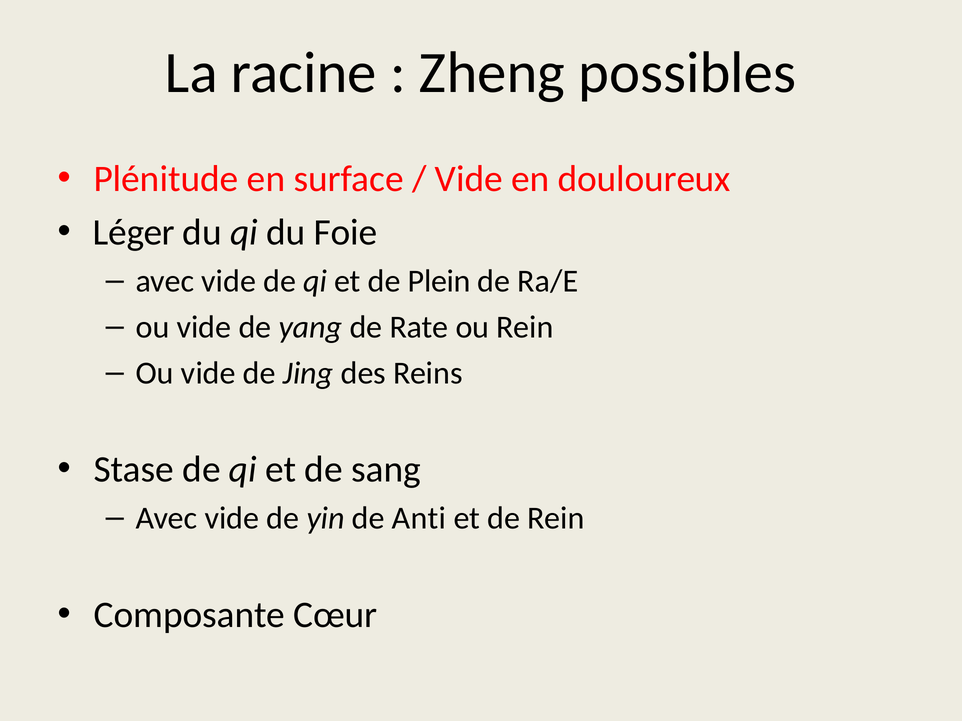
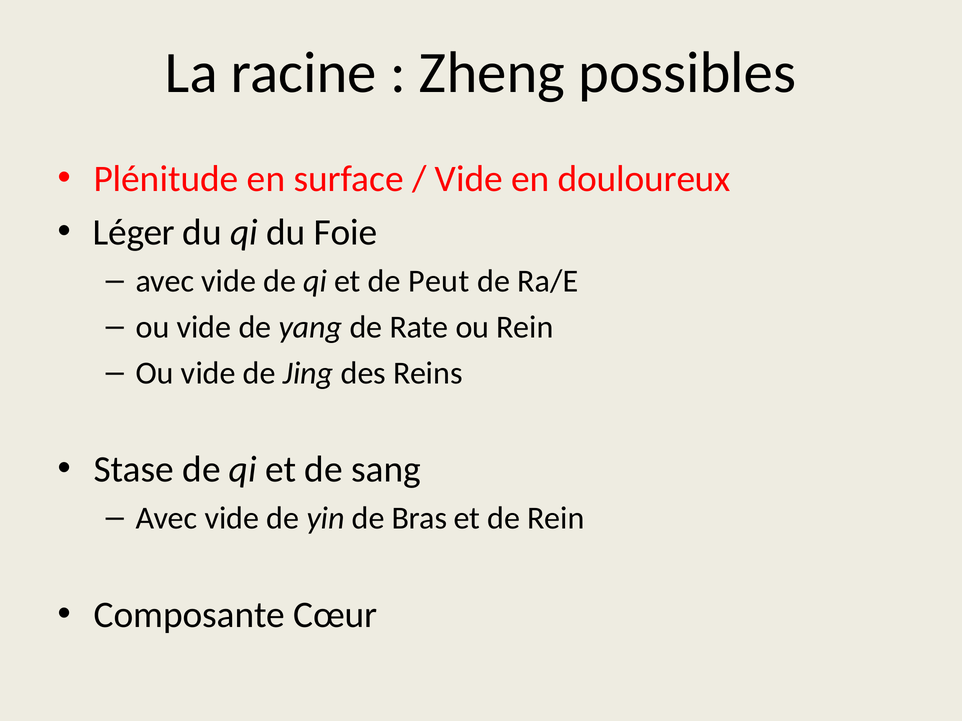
Plein: Plein -> Peut
Anti: Anti -> Bras
